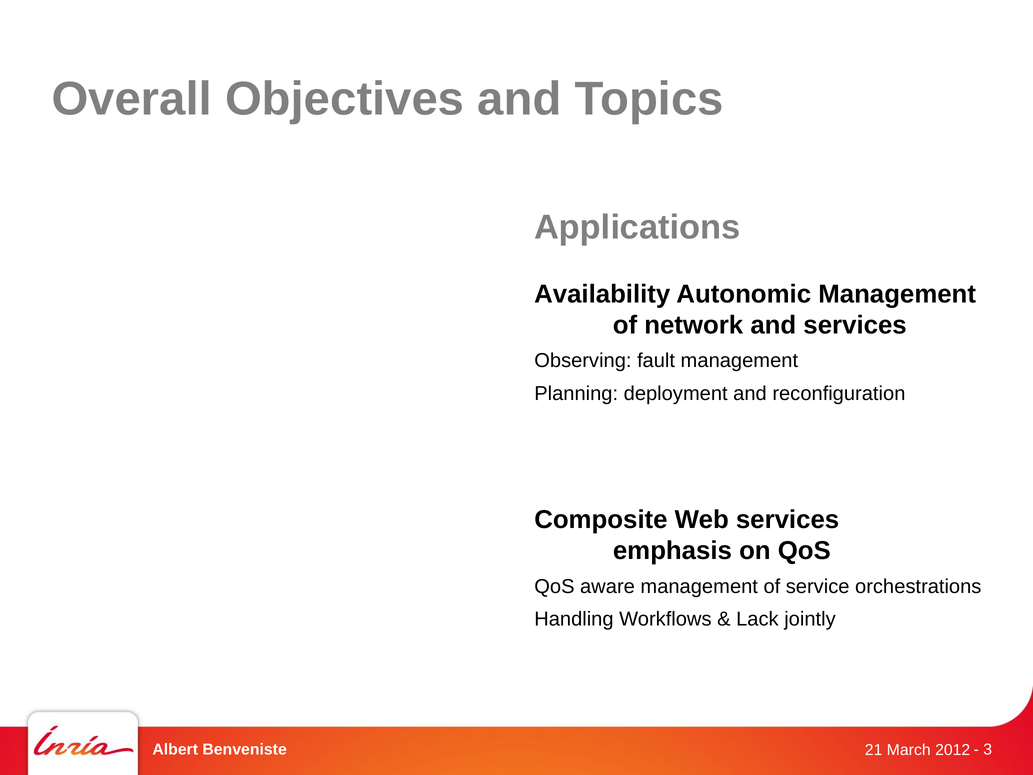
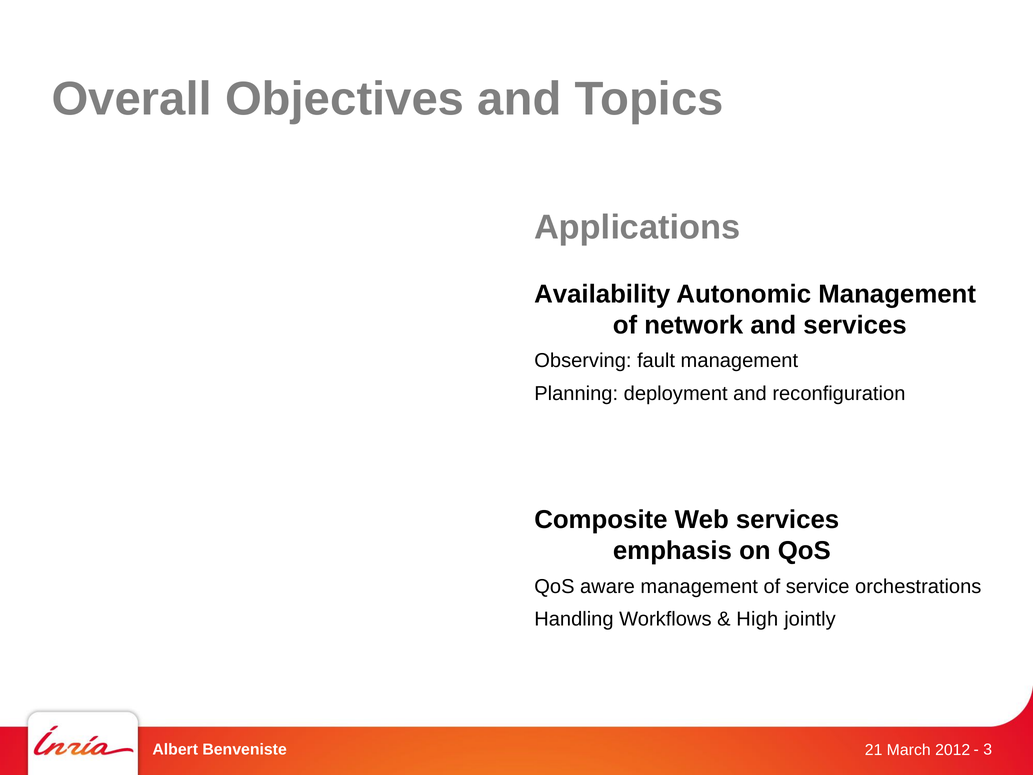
Lack: Lack -> High
